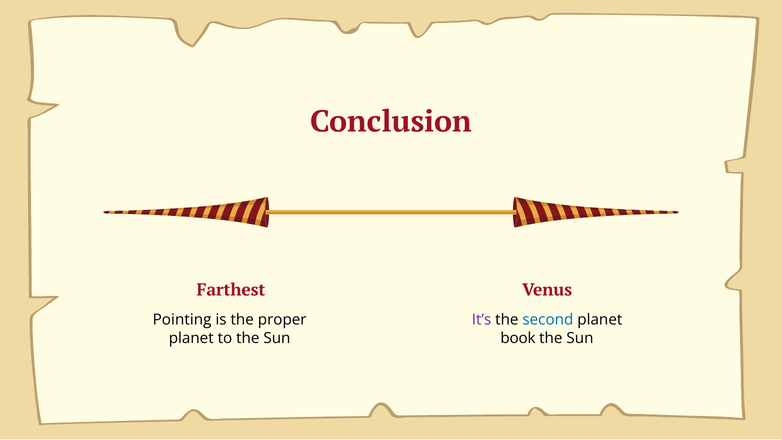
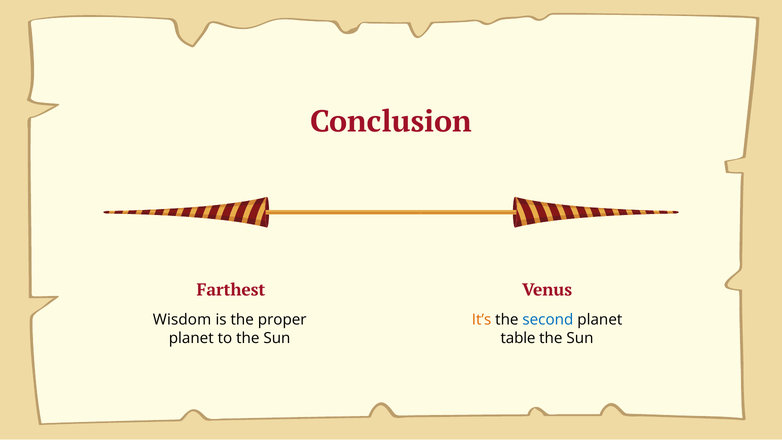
Pointing: Pointing -> Wisdom
It’s colour: purple -> orange
book: book -> table
